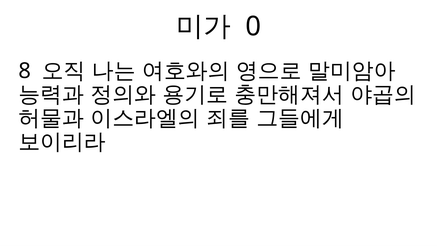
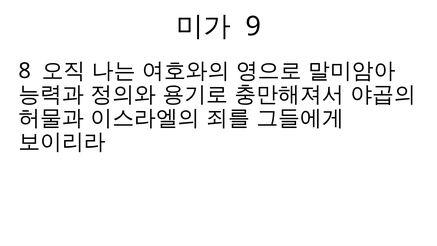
0: 0 -> 9
